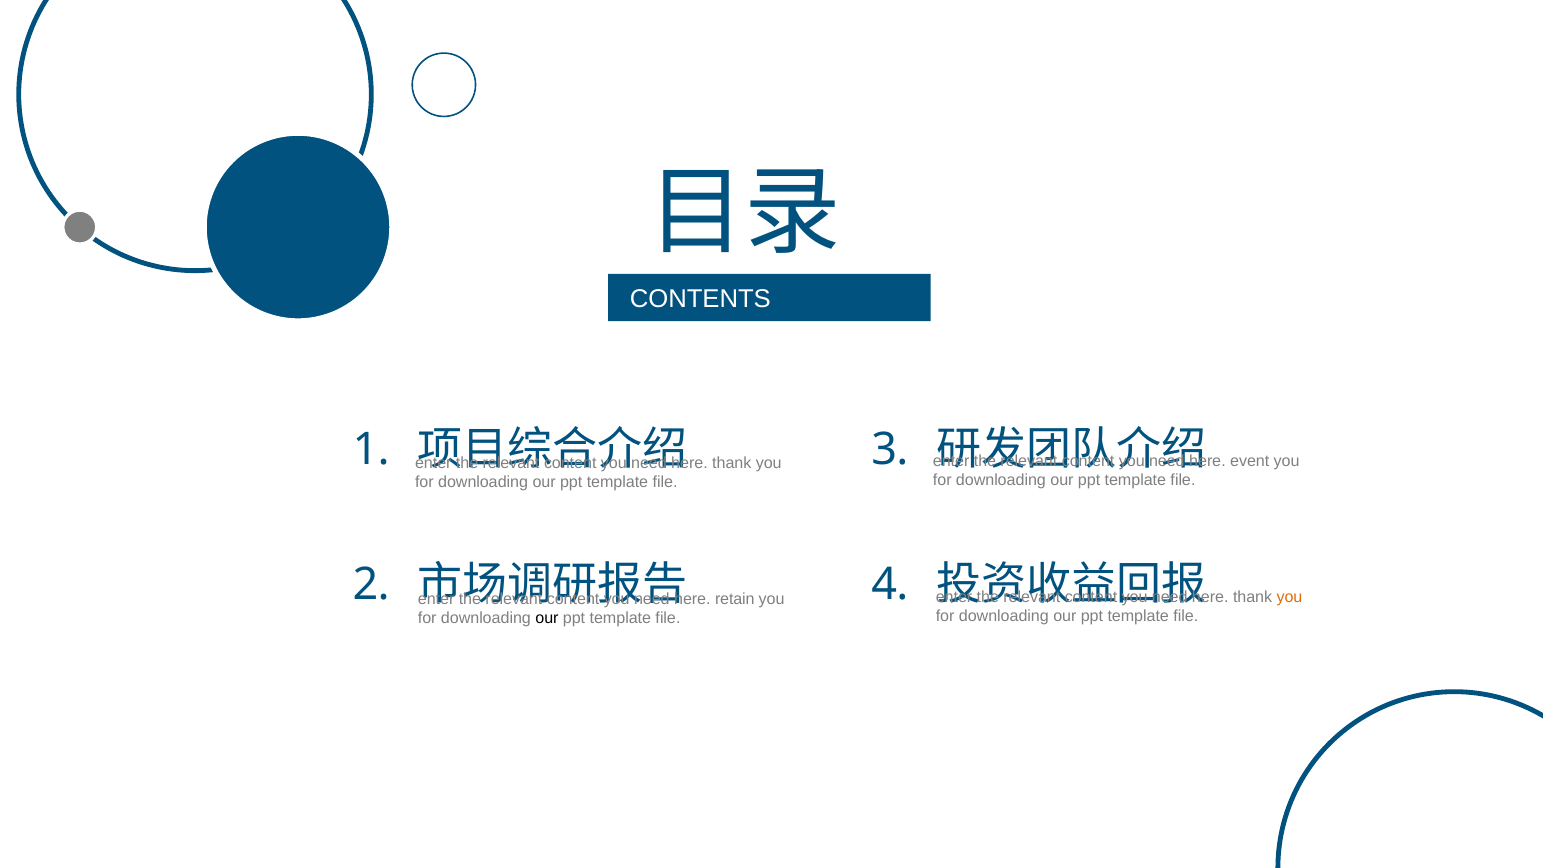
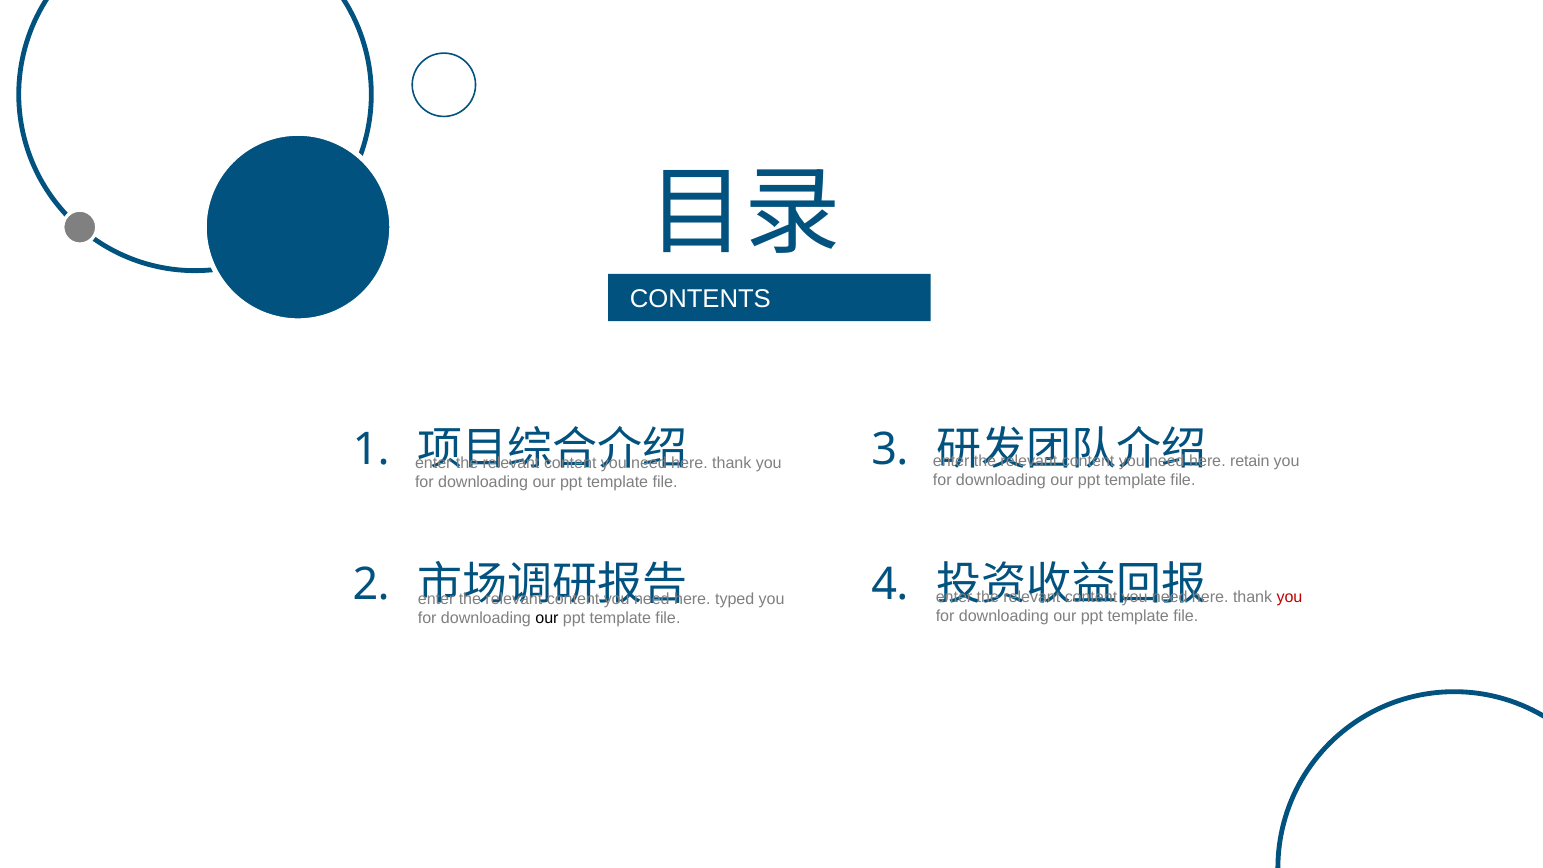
event: event -> retain
you at (1289, 597) colour: orange -> red
retain: retain -> typed
